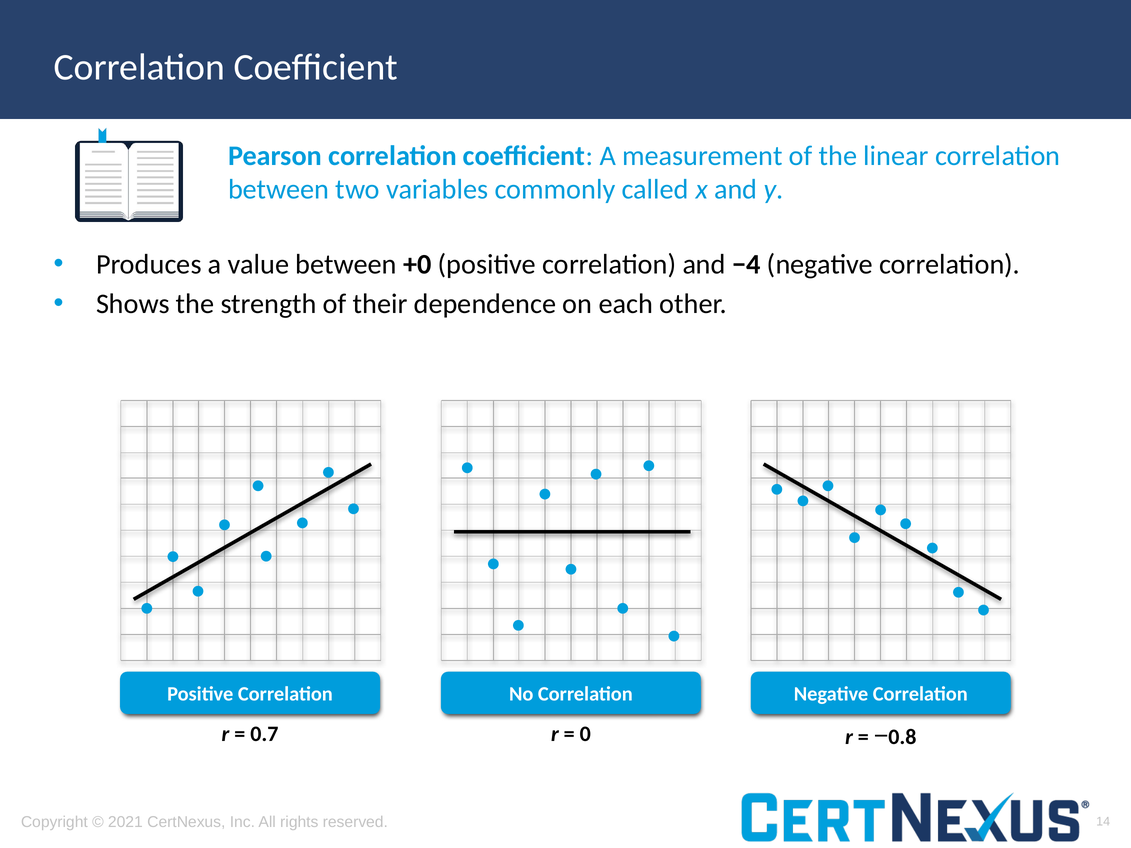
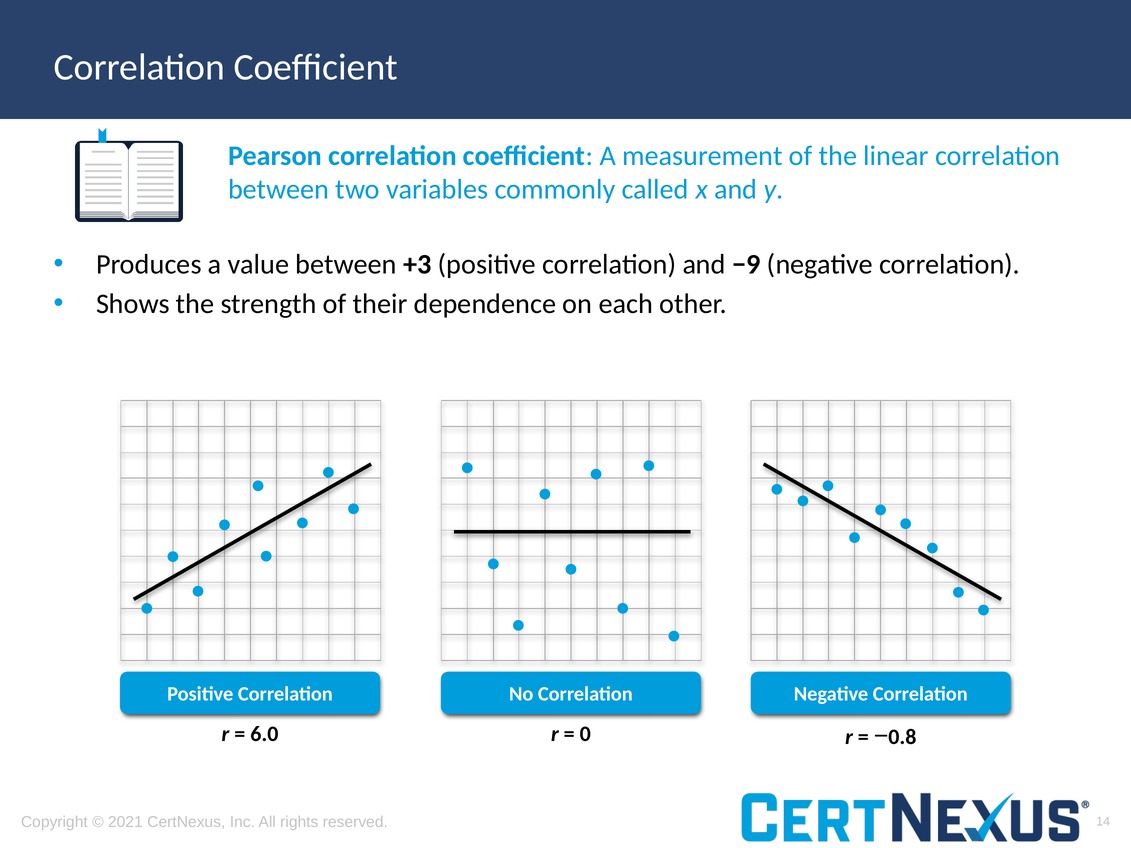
+0: +0 -> +3
−4: −4 -> −9
0.7: 0.7 -> 6.0
